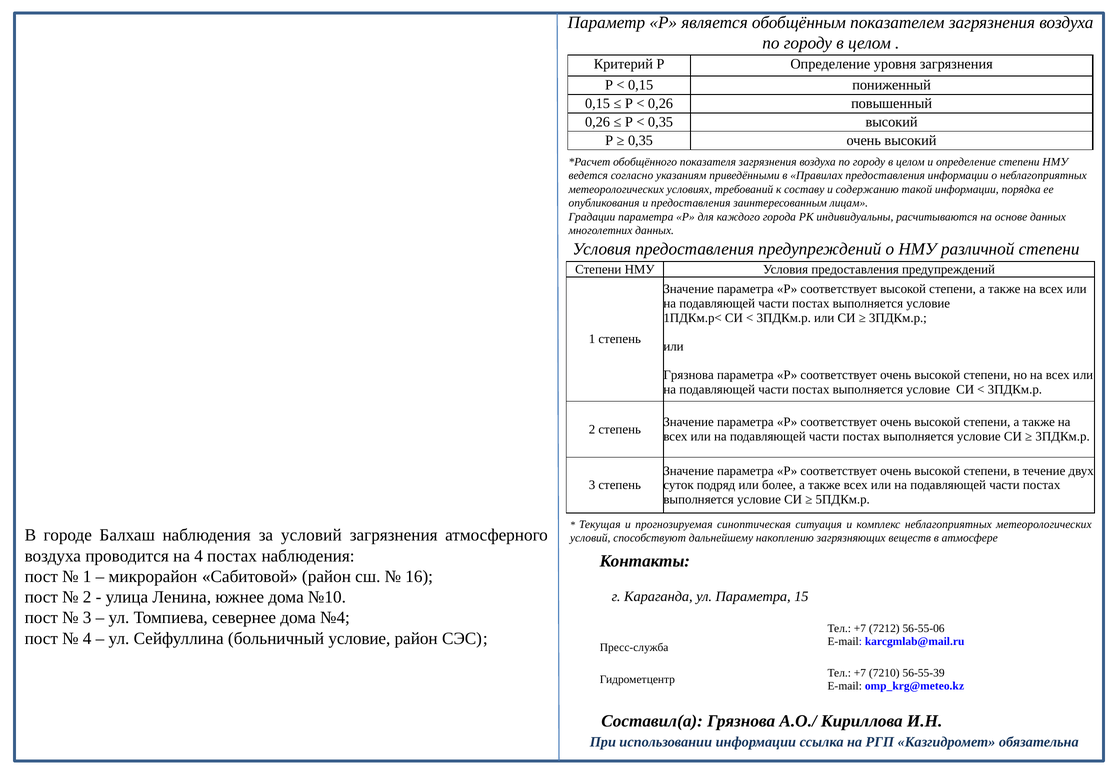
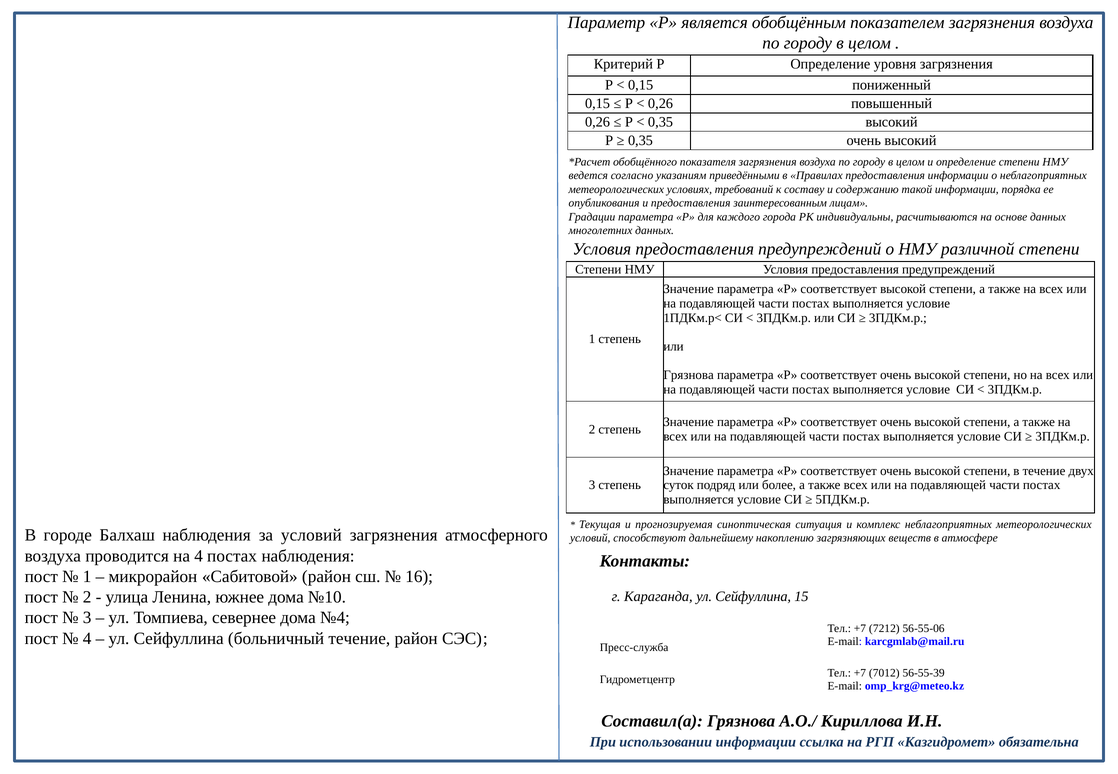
Караганда ул Параметра: Параметра -> Сейфуллина
больничный условие: условие -> течение
7210: 7210 -> 7012
